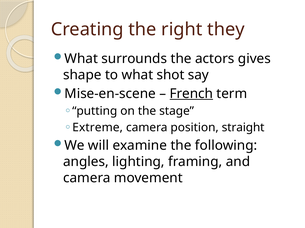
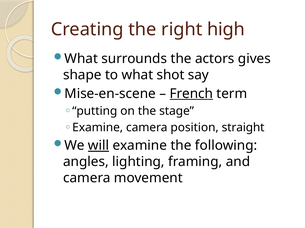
they: they -> high
Extreme at (98, 128): Extreme -> Examine
will underline: none -> present
